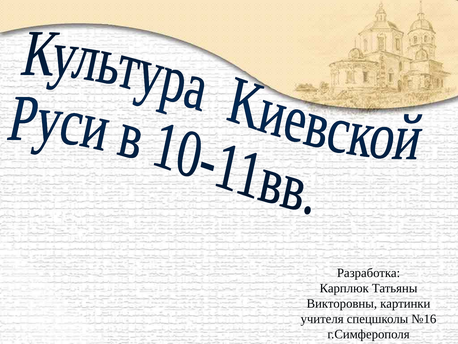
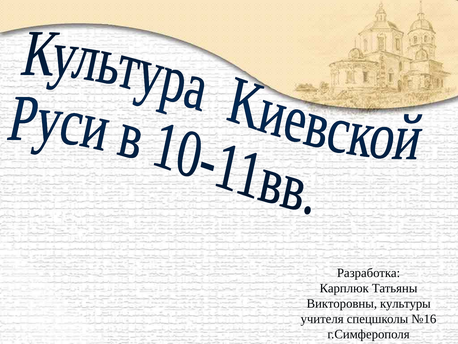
картинки: картинки -> культуры
